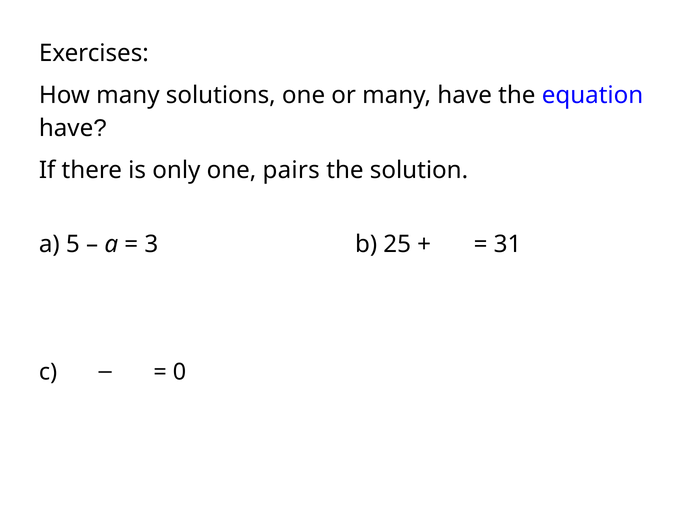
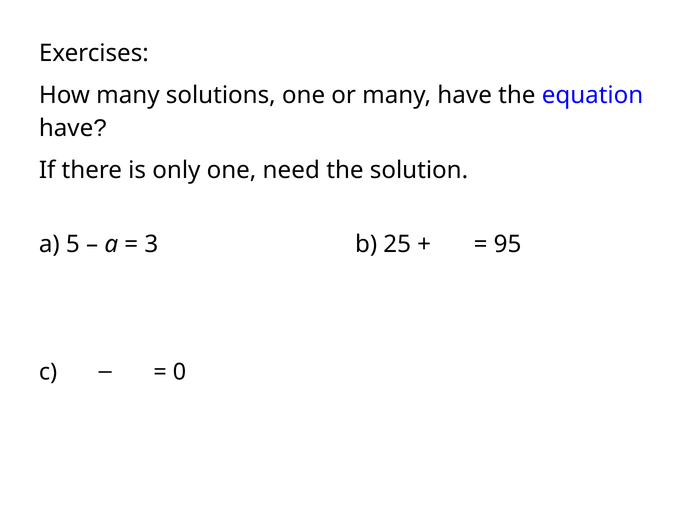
pairs: pairs -> need
31: 31 -> 95
